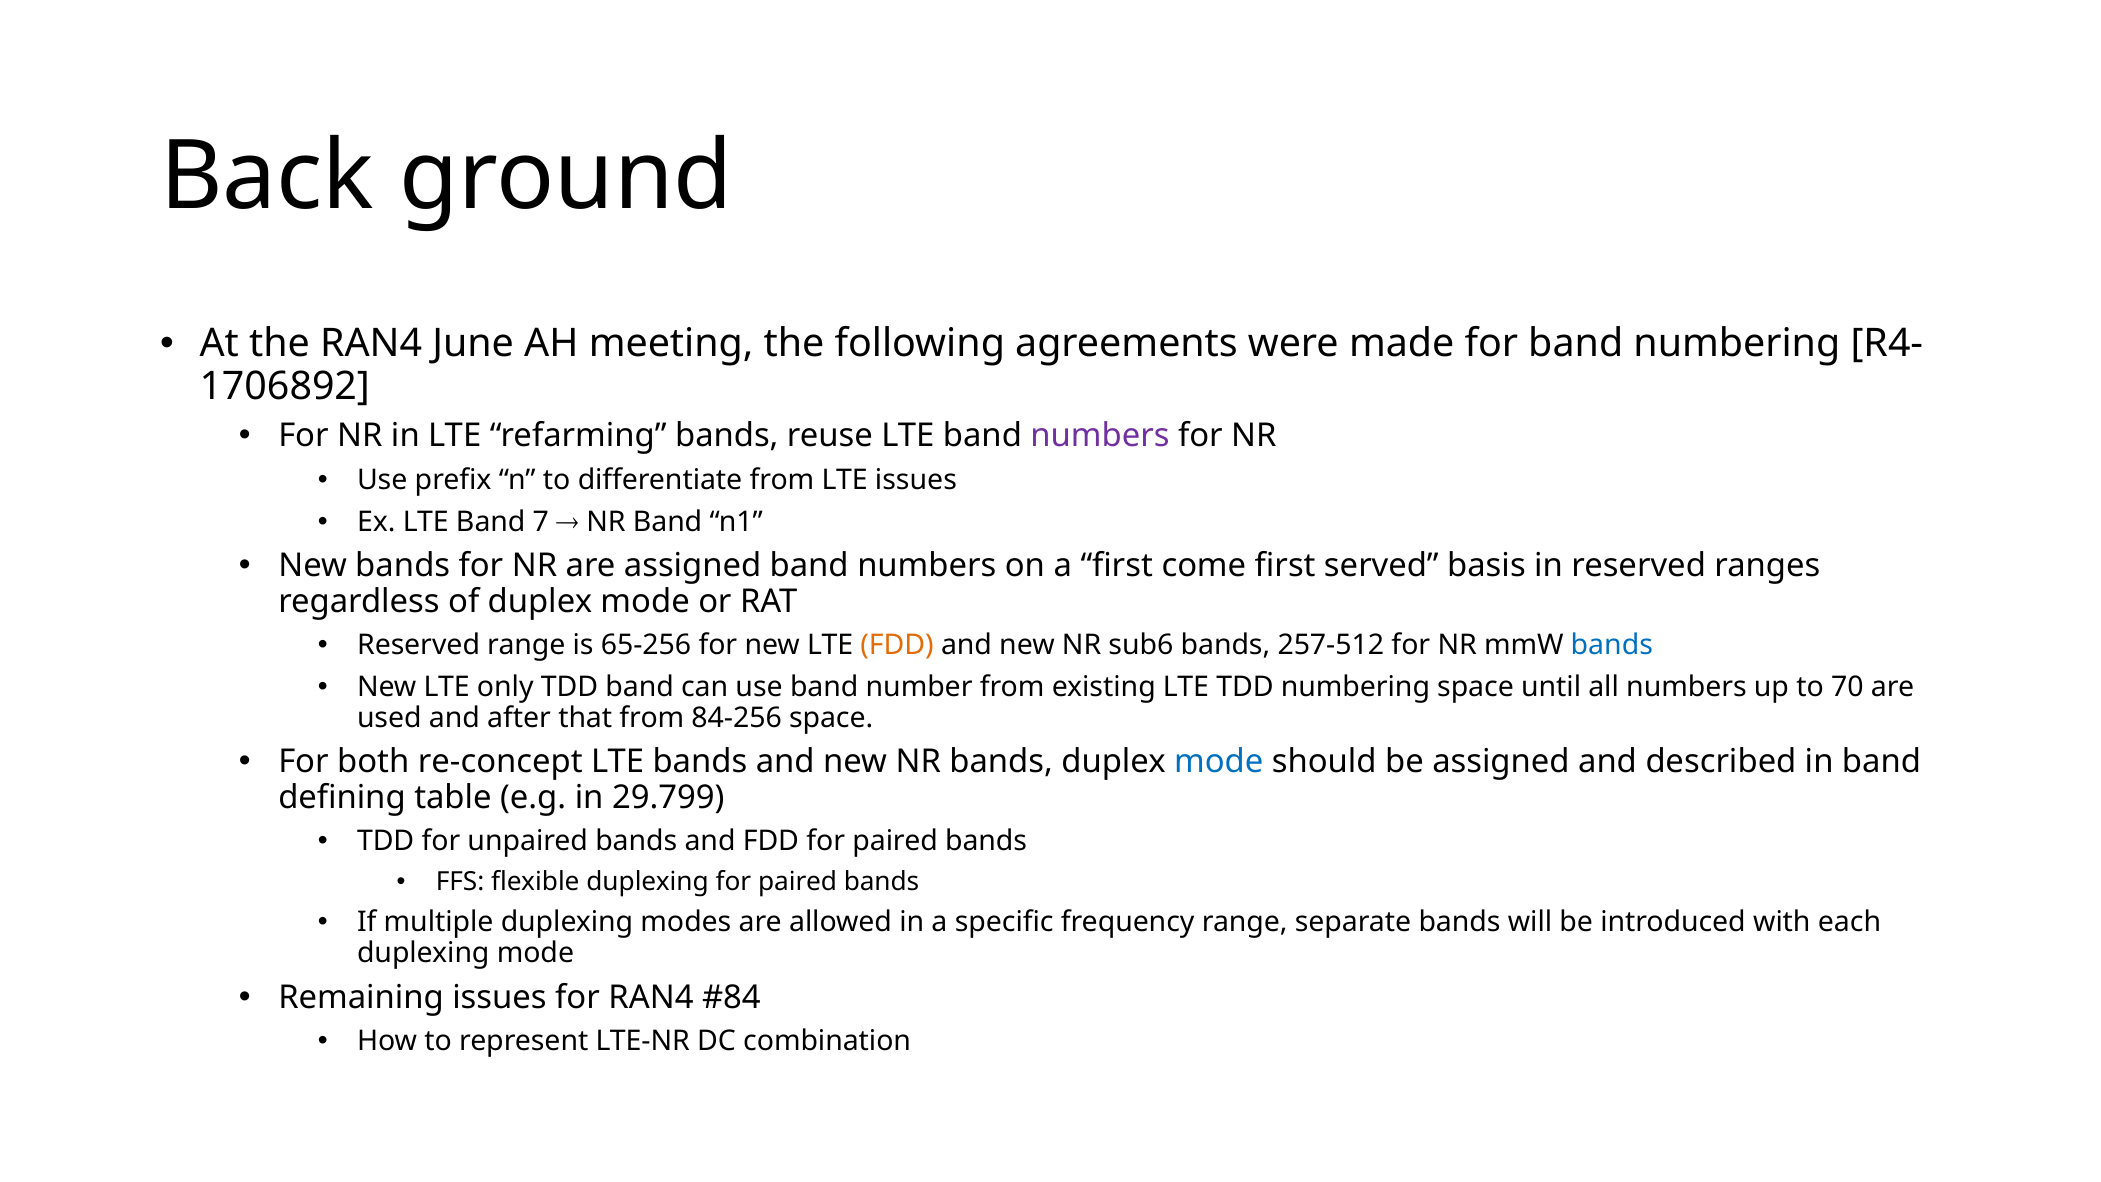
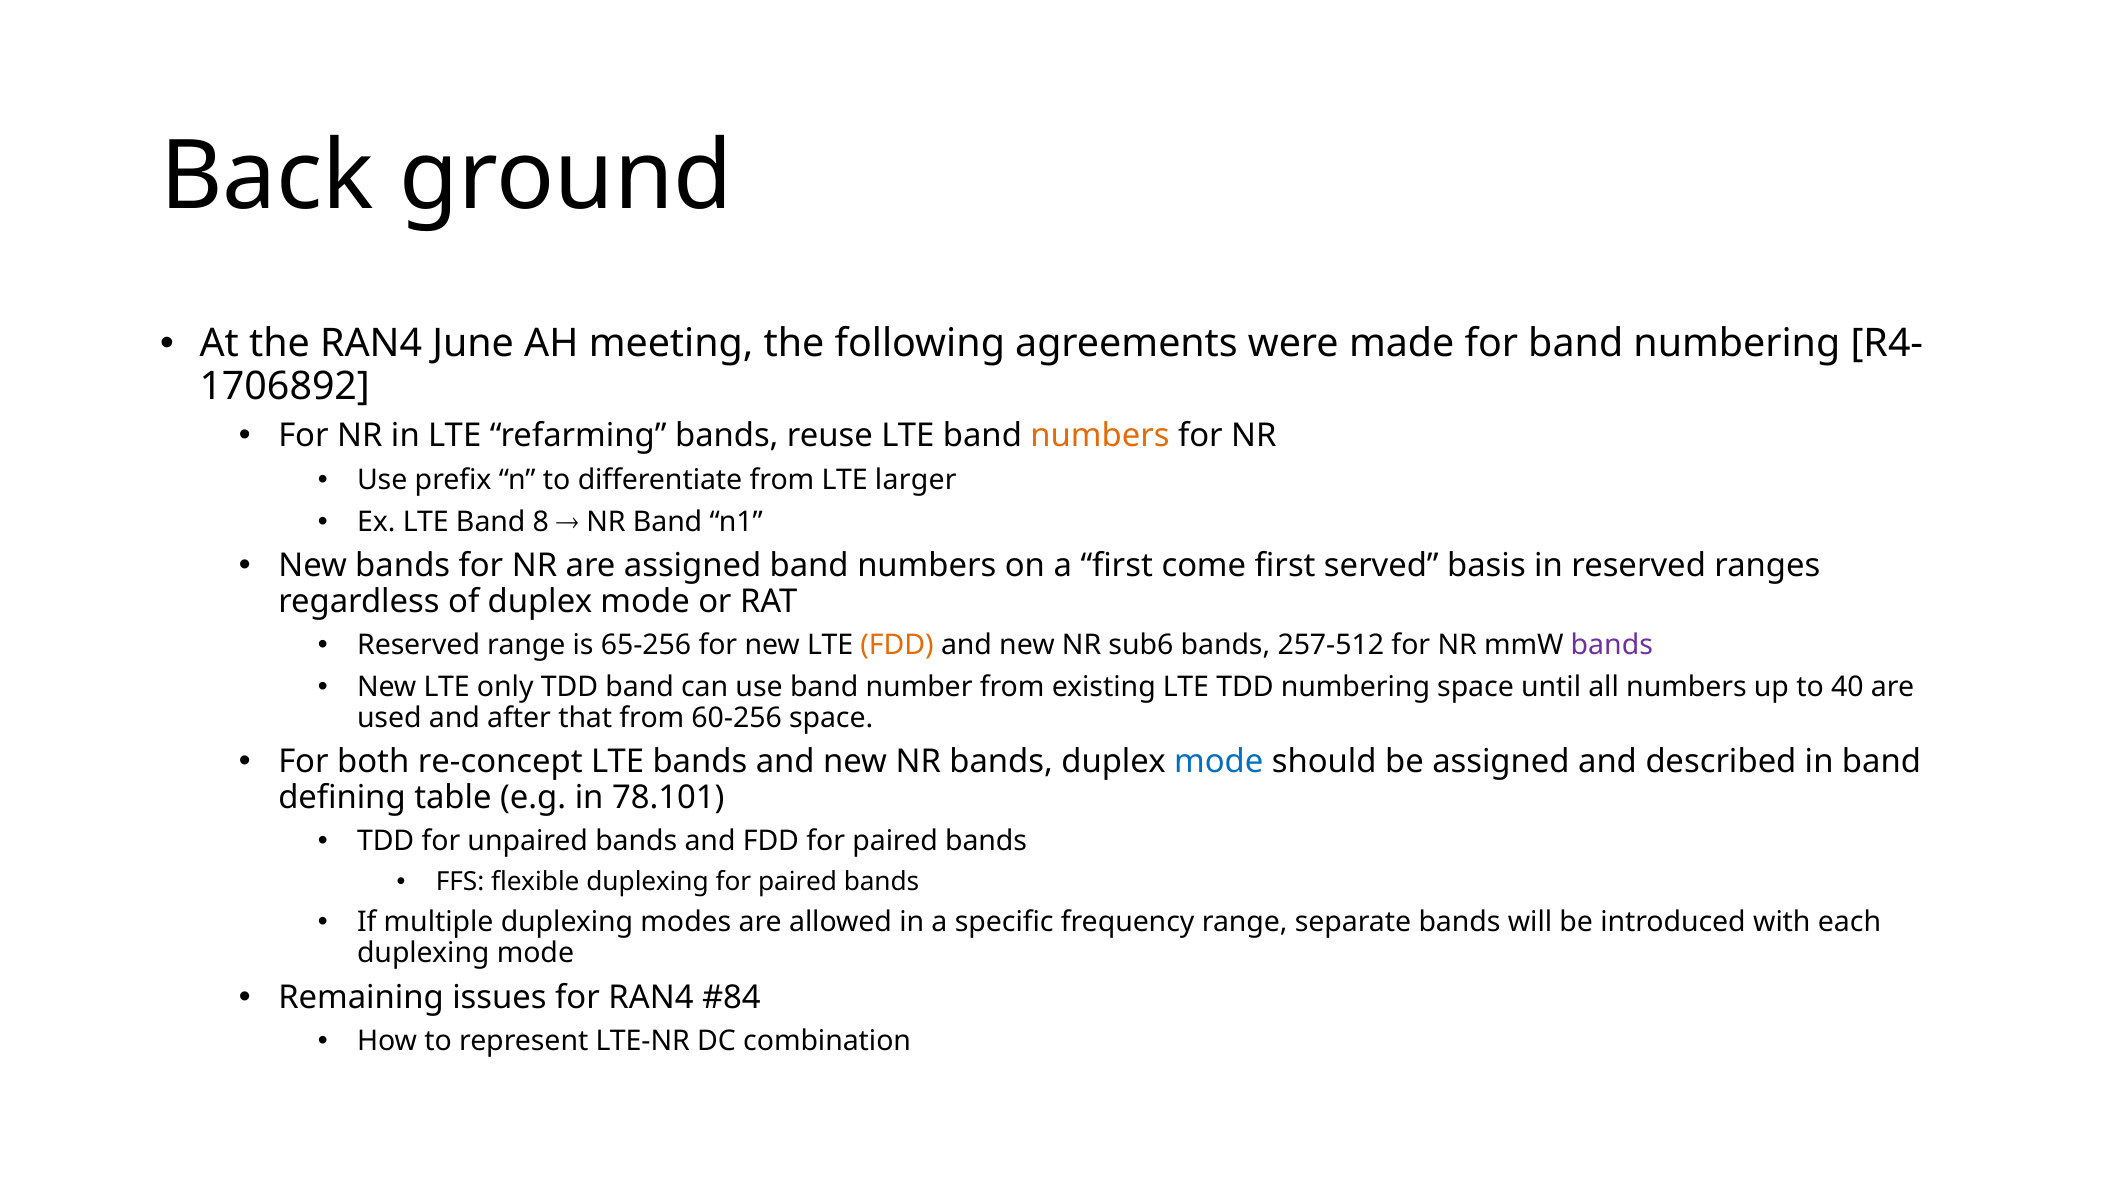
numbers at (1100, 436) colour: purple -> orange
LTE issues: issues -> larger
7: 7 -> 8
bands at (1612, 645) colour: blue -> purple
70: 70 -> 40
84-256: 84-256 -> 60-256
29.799: 29.799 -> 78.101
